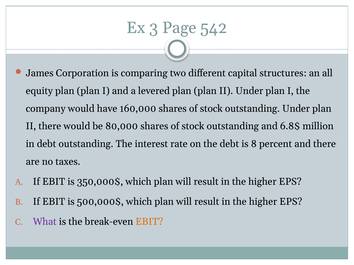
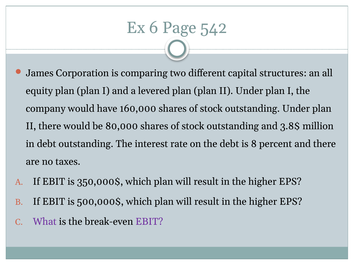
3: 3 -> 6
6.8$: 6.8$ -> 3.8$
EBIT at (149, 222) colour: orange -> purple
